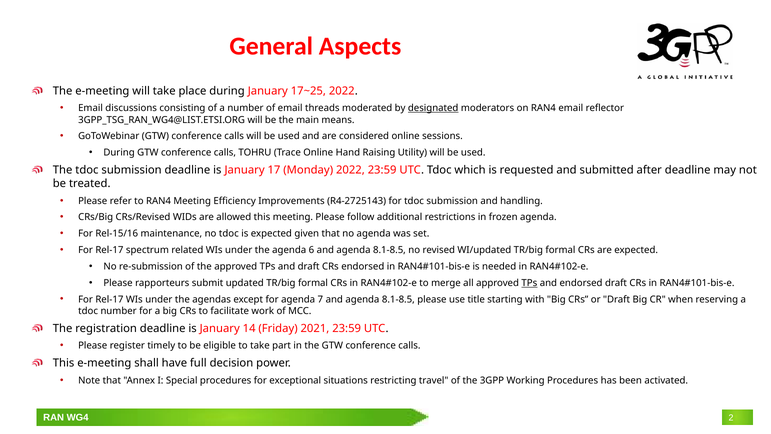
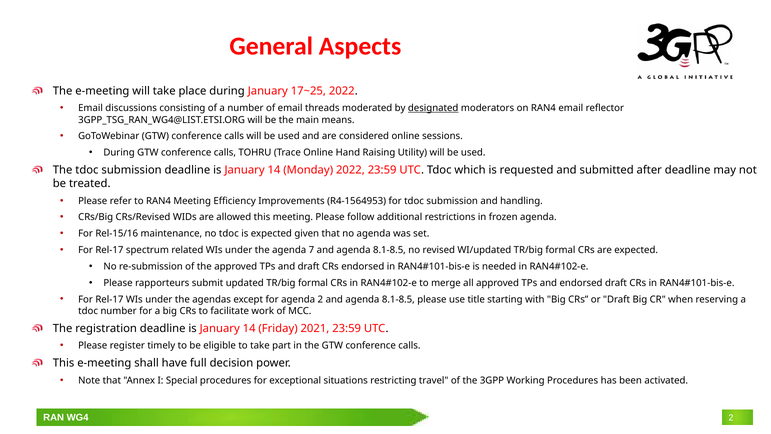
17 at (274, 170): 17 -> 14
R4-2725143: R4-2725143 -> R4-1564953
6: 6 -> 7
TPs at (529, 283) underline: present -> none
agenda 7: 7 -> 2
